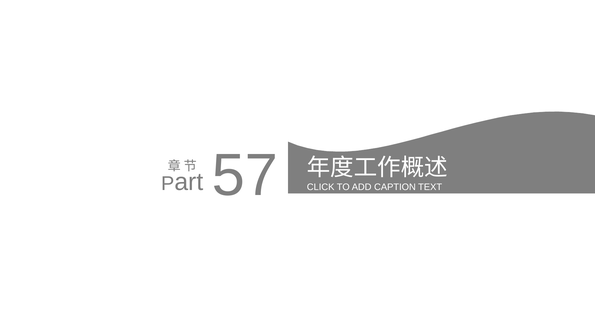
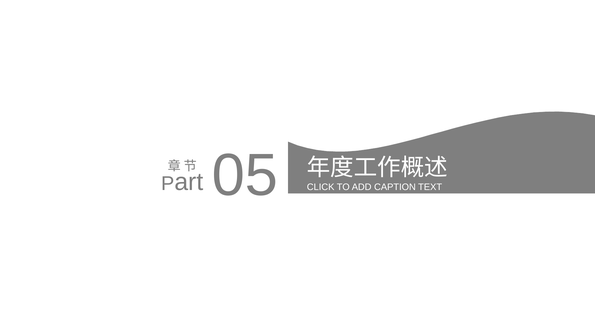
57: 57 -> 05
